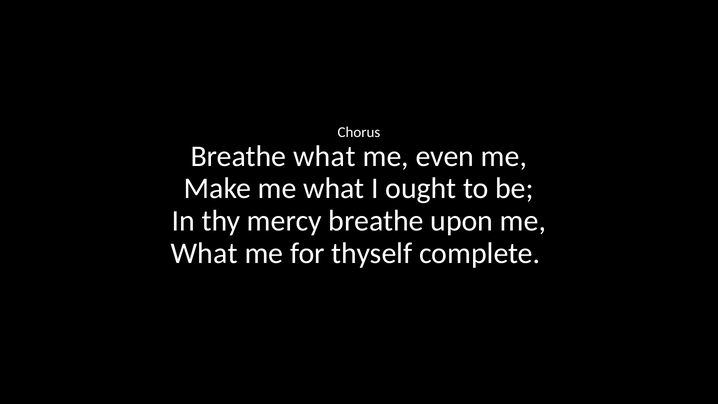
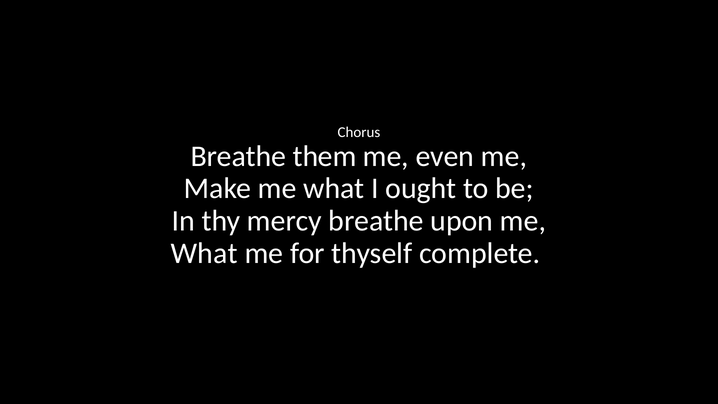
Breathe what: what -> them
